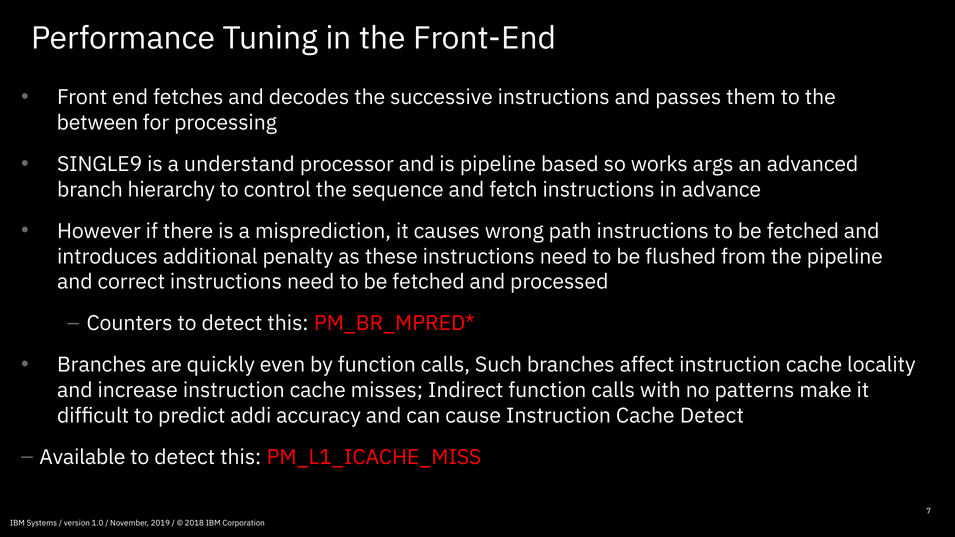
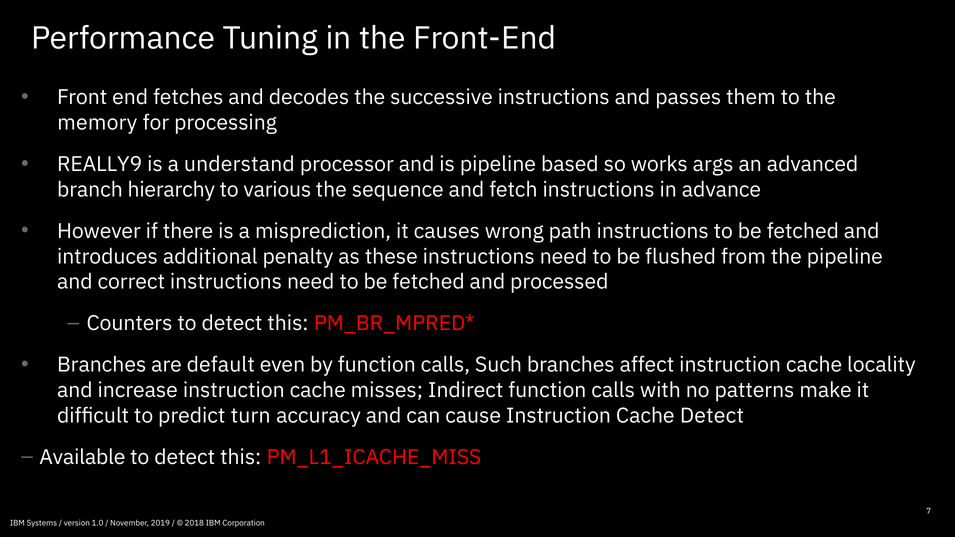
between: between -> memory
SINGLE9: SINGLE9 -> REALLY9
control: control -> various
quickly: quickly -> default
addi: addi -> turn
